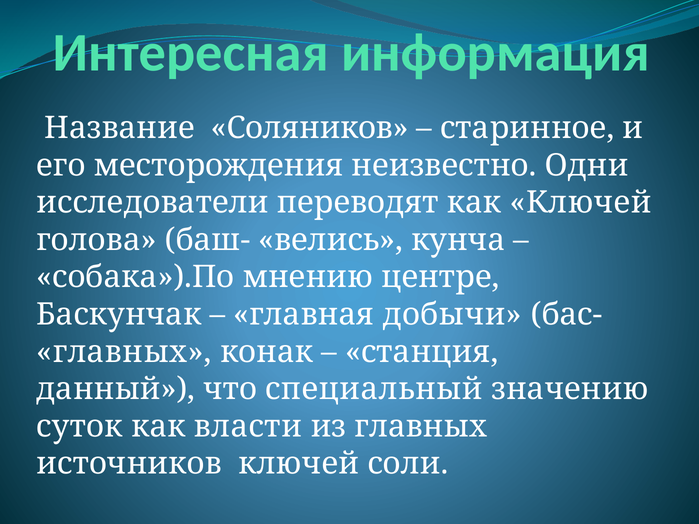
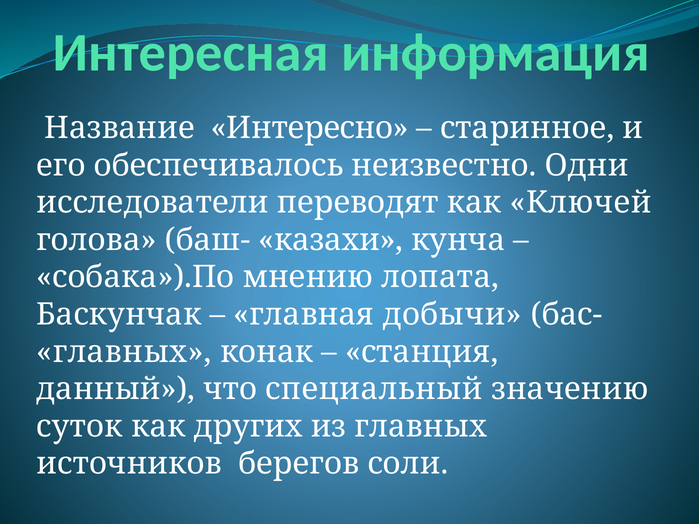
Соляников: Соляников -> Интересно
месторождения: месторождения -> обеспечивалось
велись: велись -> казахи
центре: центре -> лопата
власти: власти -> других
источников ключей: ключей -> берегов
